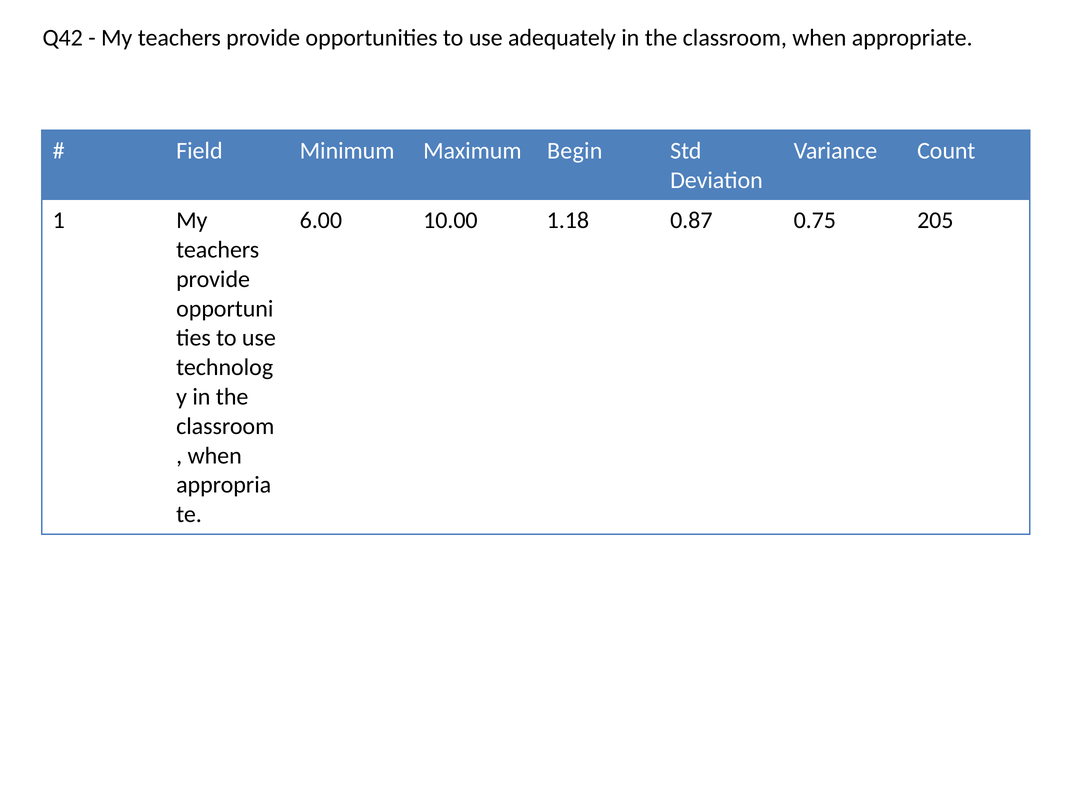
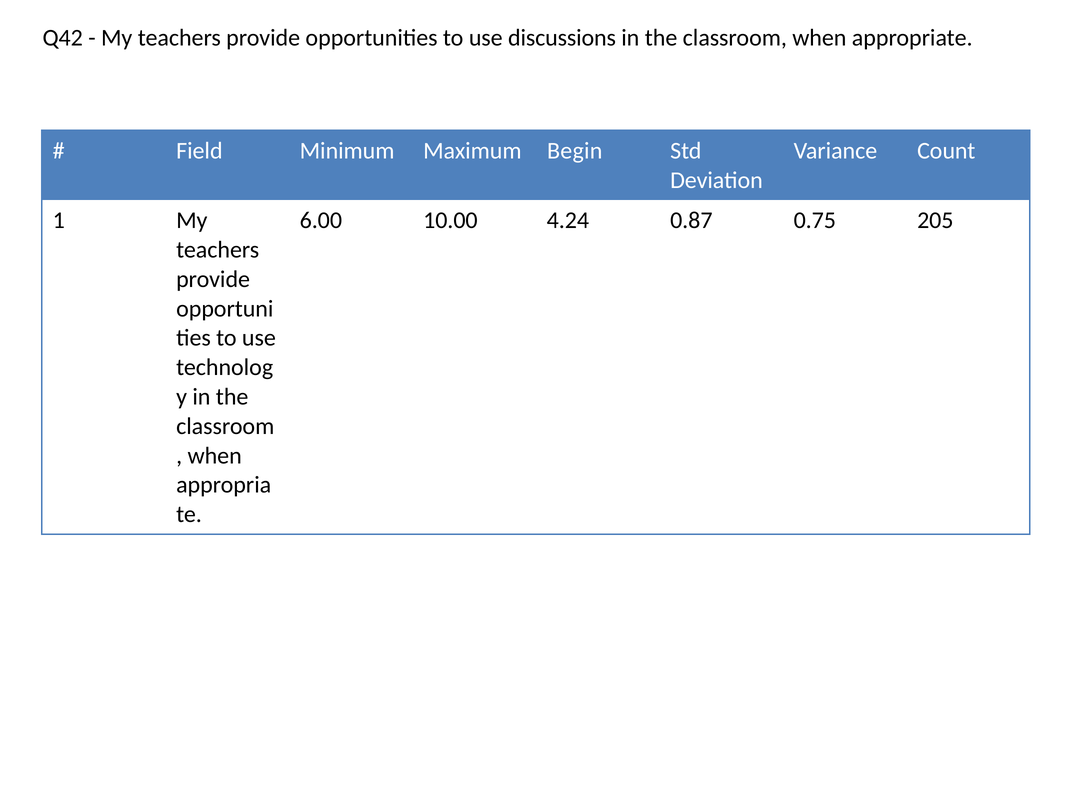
adequately: adequately -> discussions
1.18: 1.18 -> 4.24
